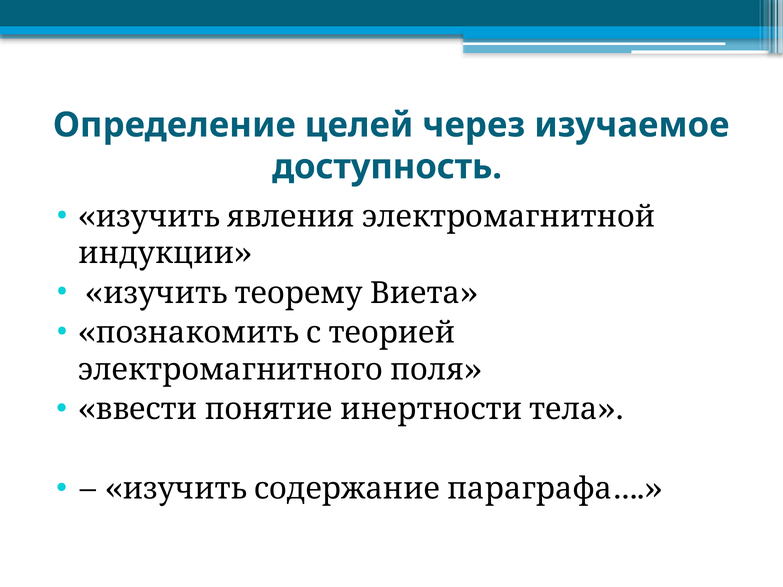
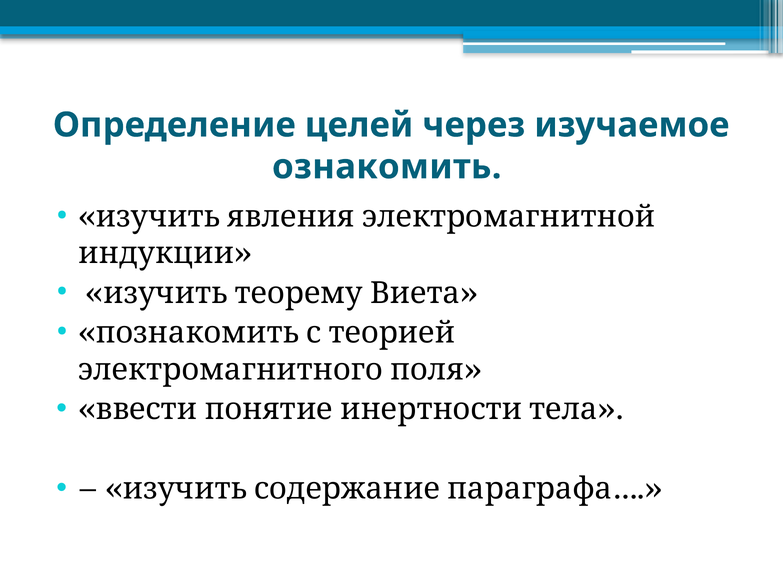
доступность: доступность -> ознакомить
